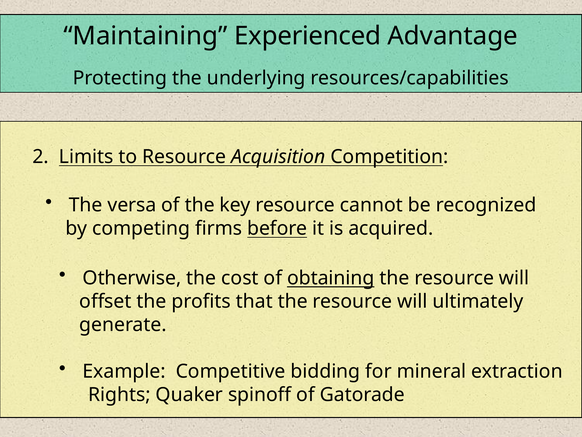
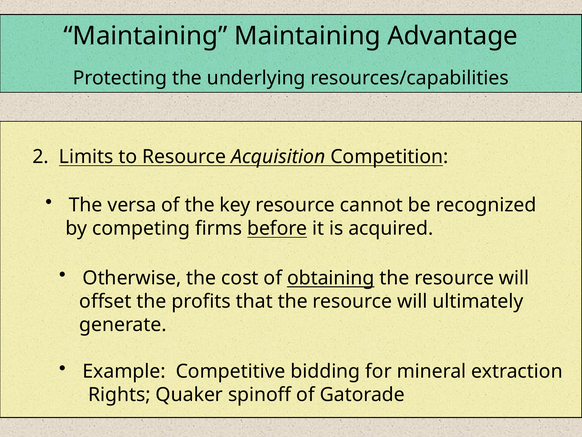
Maintaining Experienced: Experienced -> Maintaining
